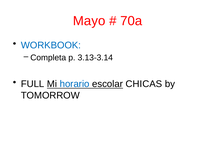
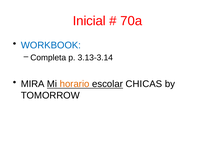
Mayo: Mayo -> Inicial
FULL: FULL -> MIRA
horario colour: blue -> orange
